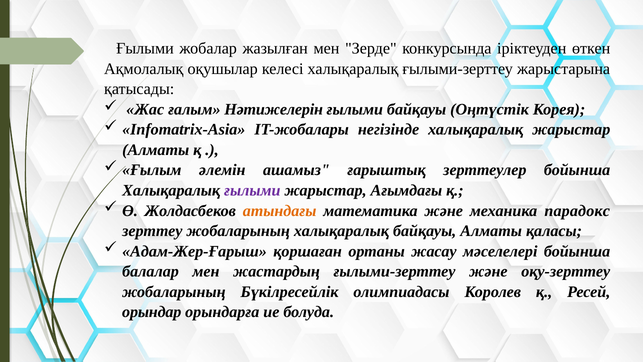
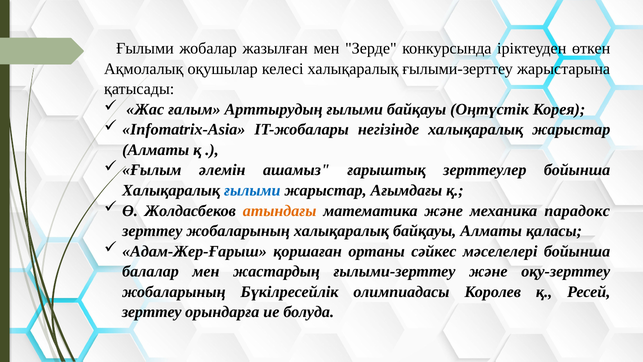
Нәтижелерін: Нәтижелерін -> Арттырудың
ғылыми at (252, 190) colour: purple -> blue
жасау: жасау -> сәйкес
орындар at (152, 312): орындар -> зерттеу
